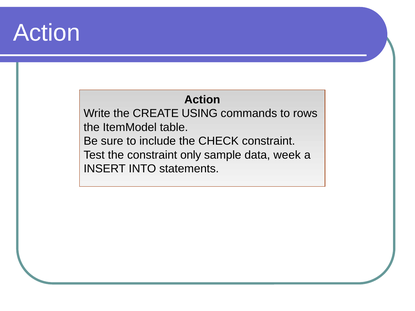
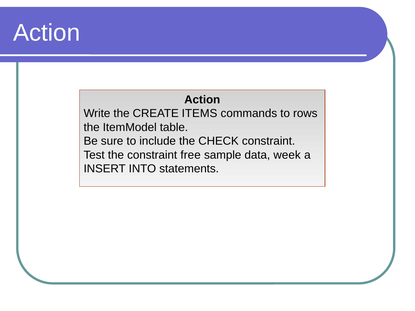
USING: USING -> ITEMS
only: only -> free
